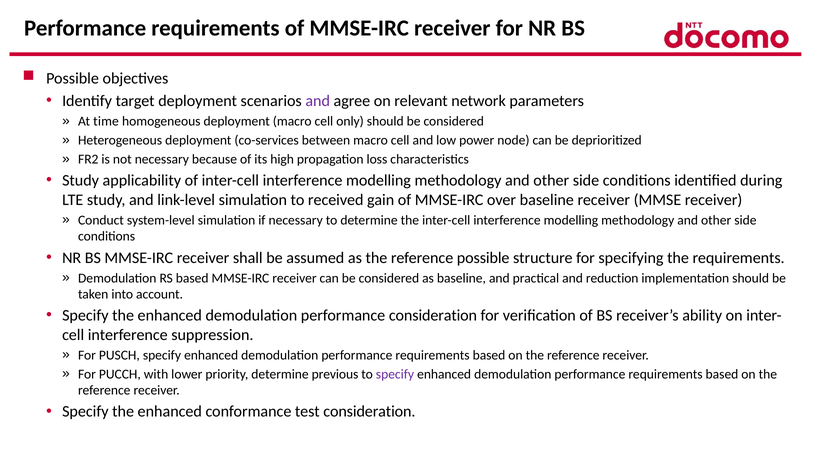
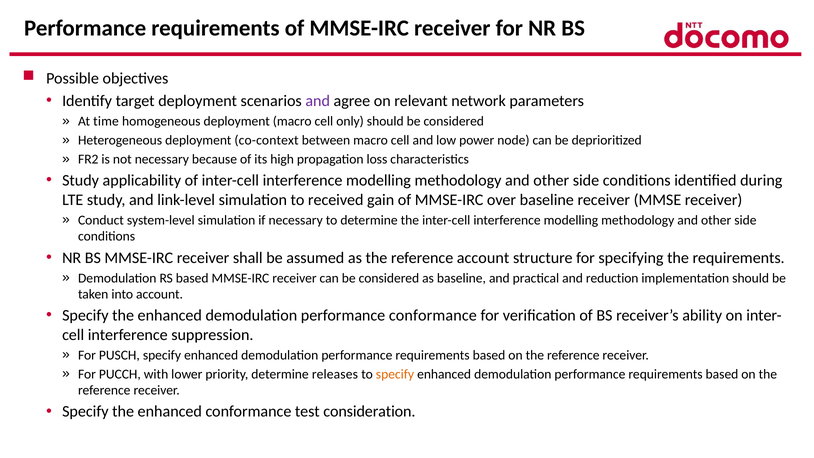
co-services: co-services -> co-context
reference possible: possible -> account
performance consideration: consideration -> conformance
previous: previous -> releases
specify at (395, 374) colour: purple -> orange
